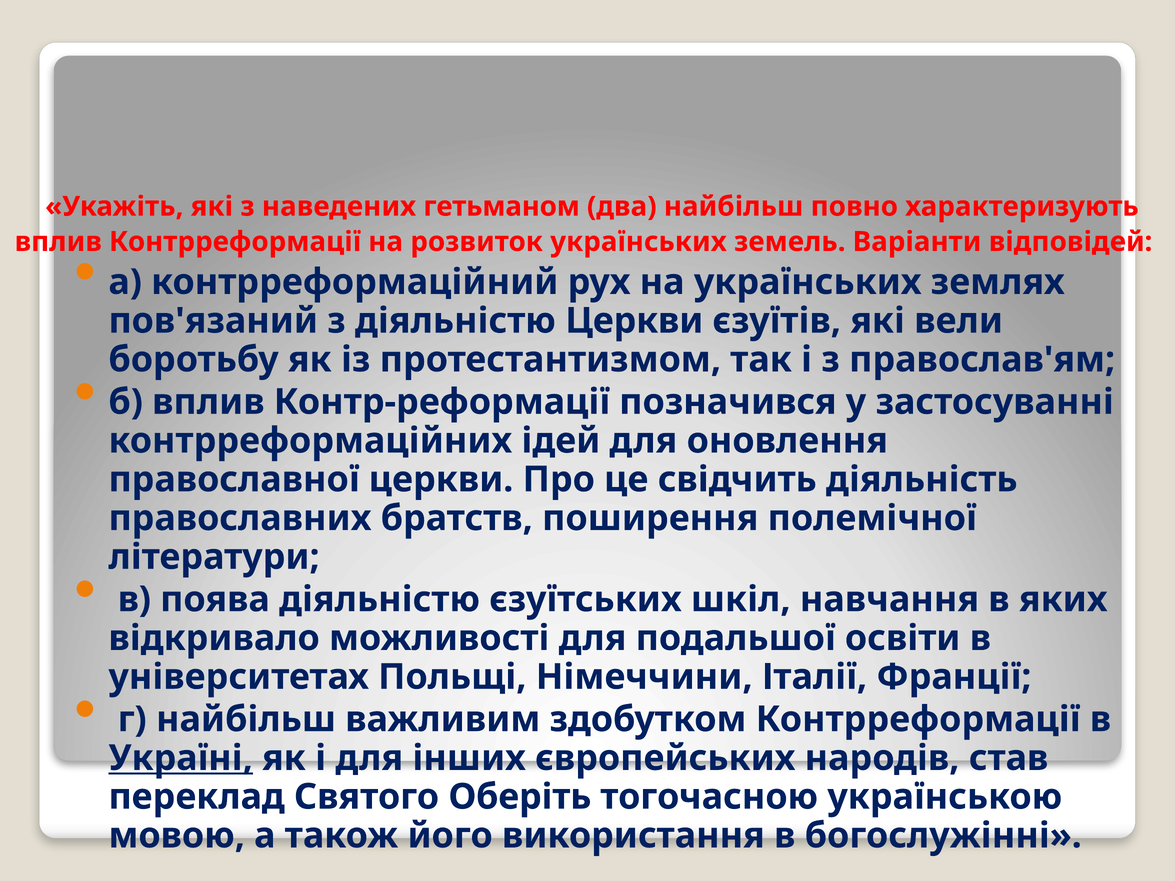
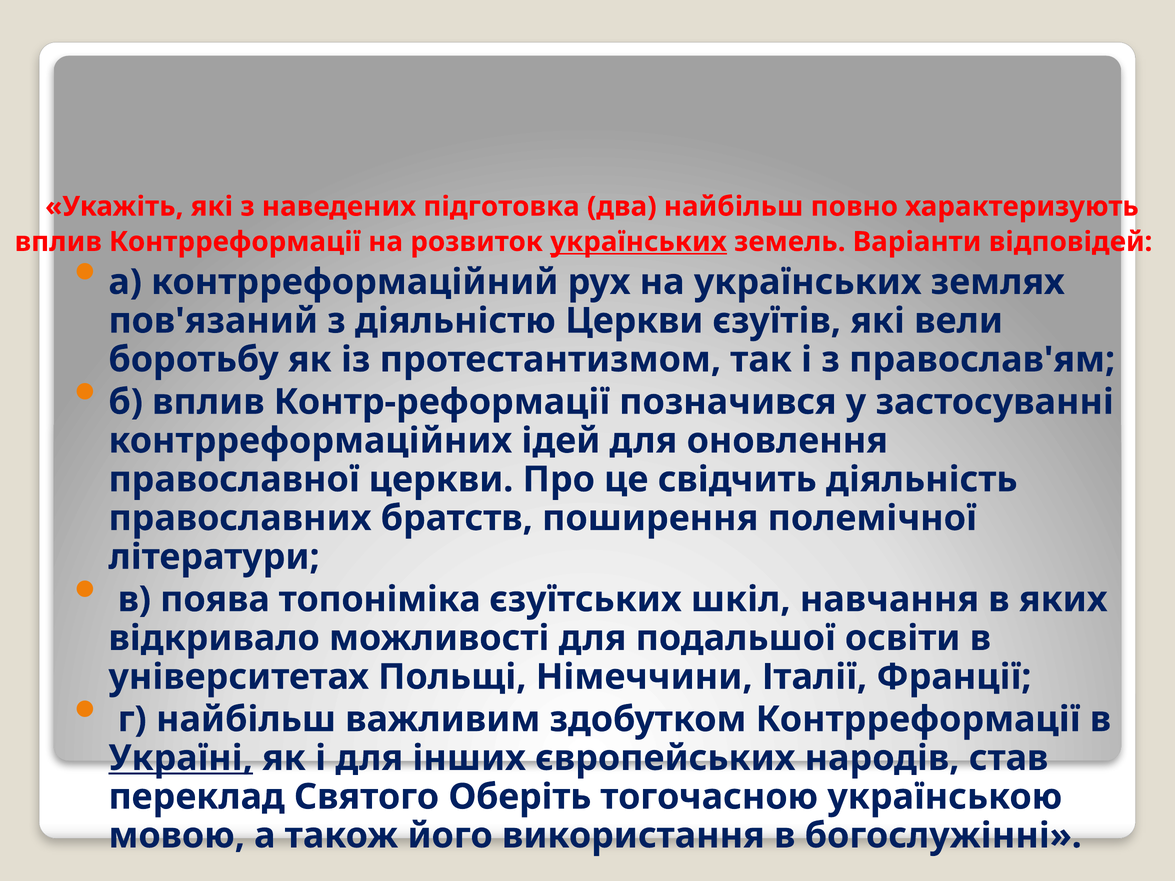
гетьманом: гетьманом -> підготовка
українських at (638, 242) underline: none -> present
поява діяльністю: діяльністю -> топоніміка
